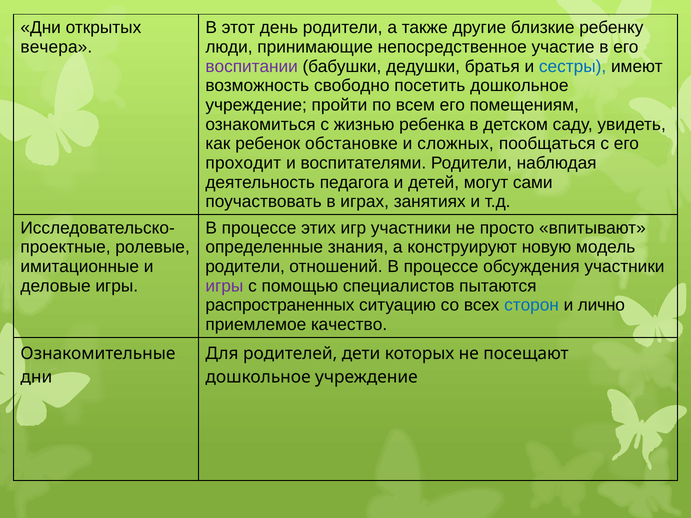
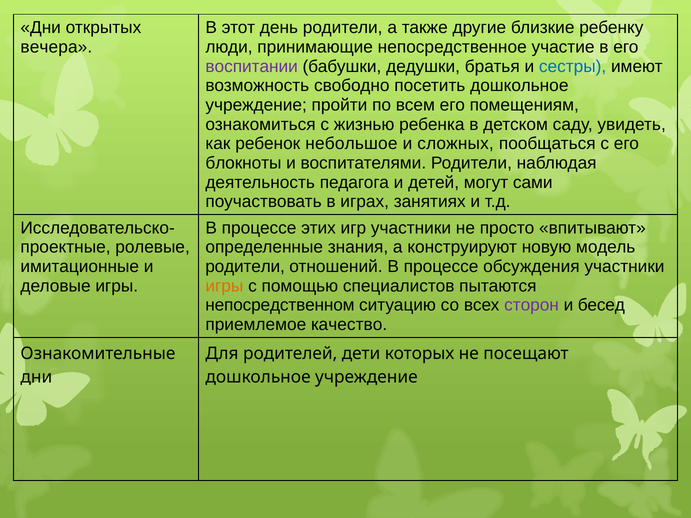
обстановке: обстановке -> небольшое
проходит: проходит -> блокноты
игры at (224, 286) colour: purple -> orange
распространенных: распространенных -> непосредственном
сторон colour: blue -> purple
лично: лично -> бесед
